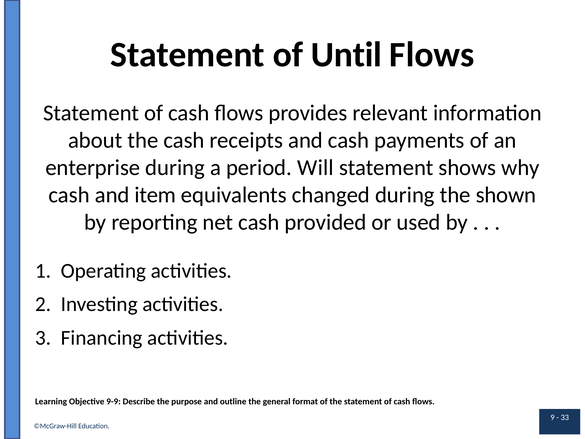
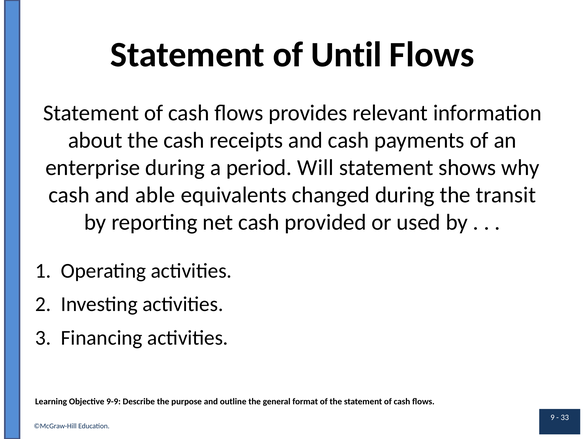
item: item -> able
shown: shown -> transit
